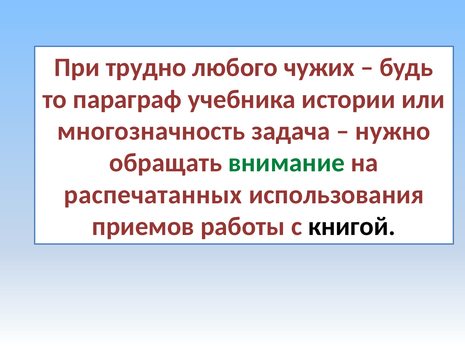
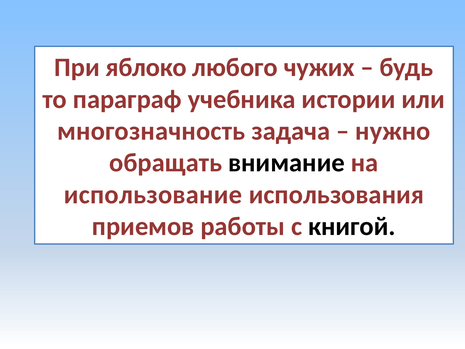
трудно: трудно -> яблоко
внимание colour: green -> black
распечатанных: распечатанных -> использование
